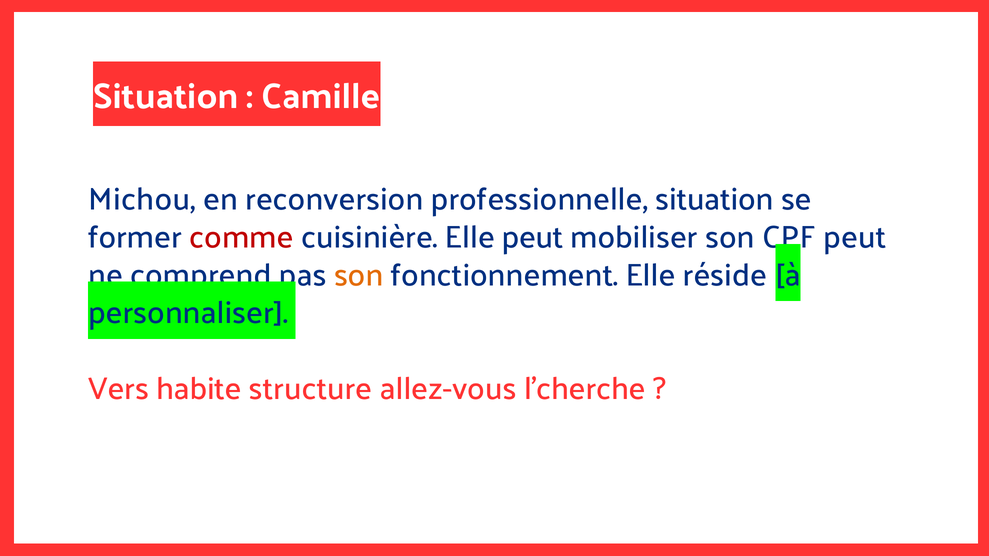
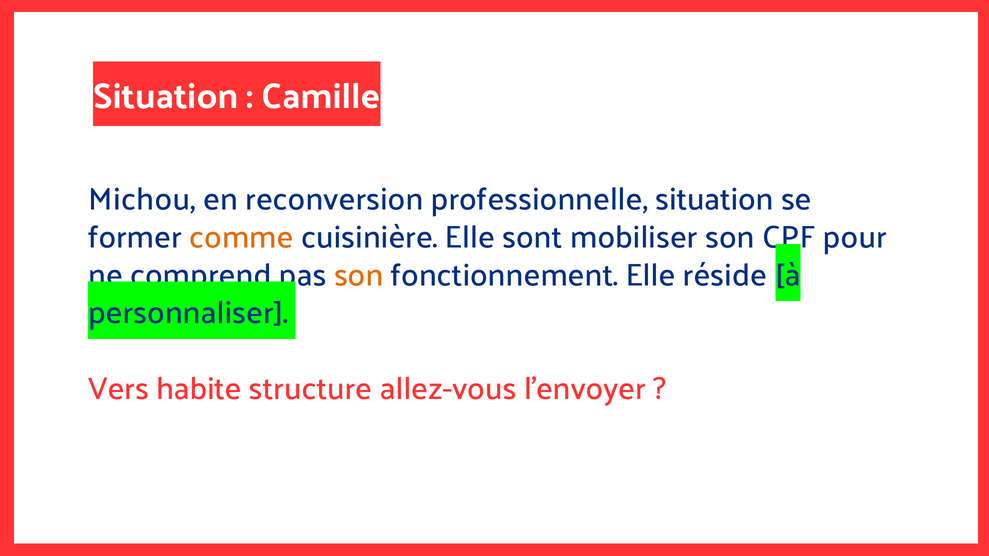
comme colour: red -> orange
Elle peut: peut -> sont
peut at (855, 237): peut -> pour
l’cherche: l’cherche -> l’envoyer
